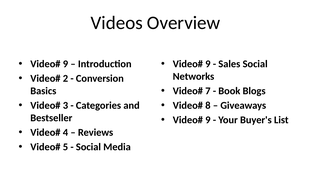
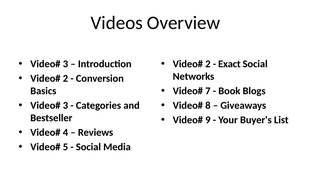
9 at (65, 64): 9 -> 3
9 at (208, 64): 9 -> 2
Sales: Sales -> Exact
